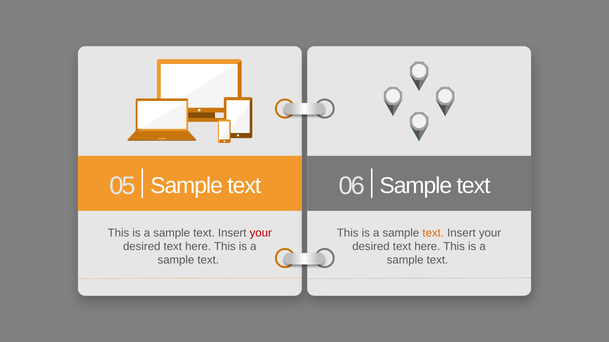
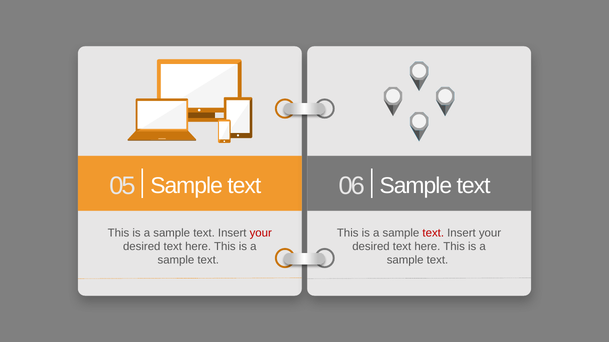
text at (433, 233) colour: orange -> red
